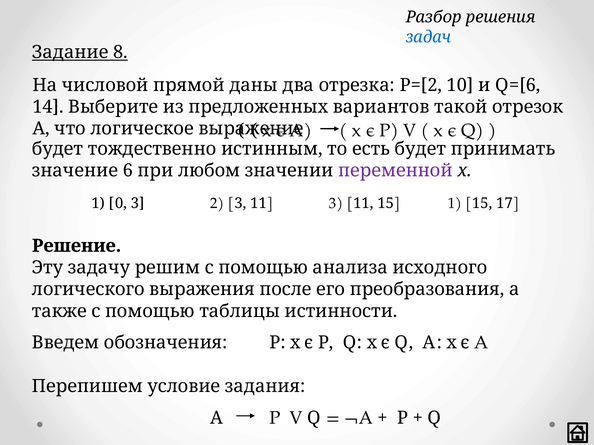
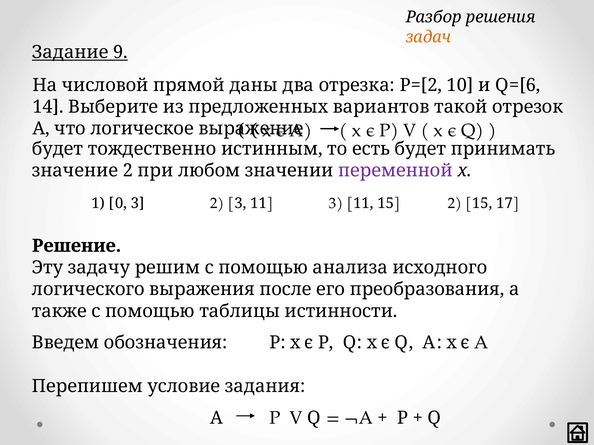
задач colour: blue -> orange
8: 8 -> 9
значение 6: 6 -> 2
15 1: 1 -> 2
